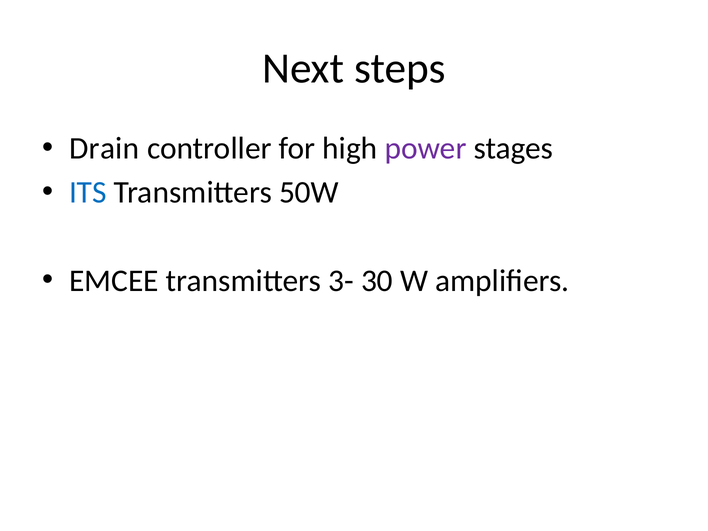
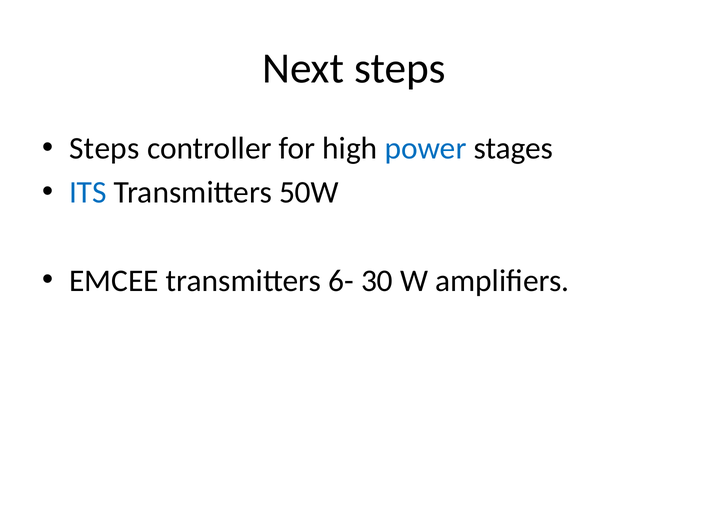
Drain at (104, 149): Drain -> Steps
power colour: purple -> blue
3-: 3- -> 6-
